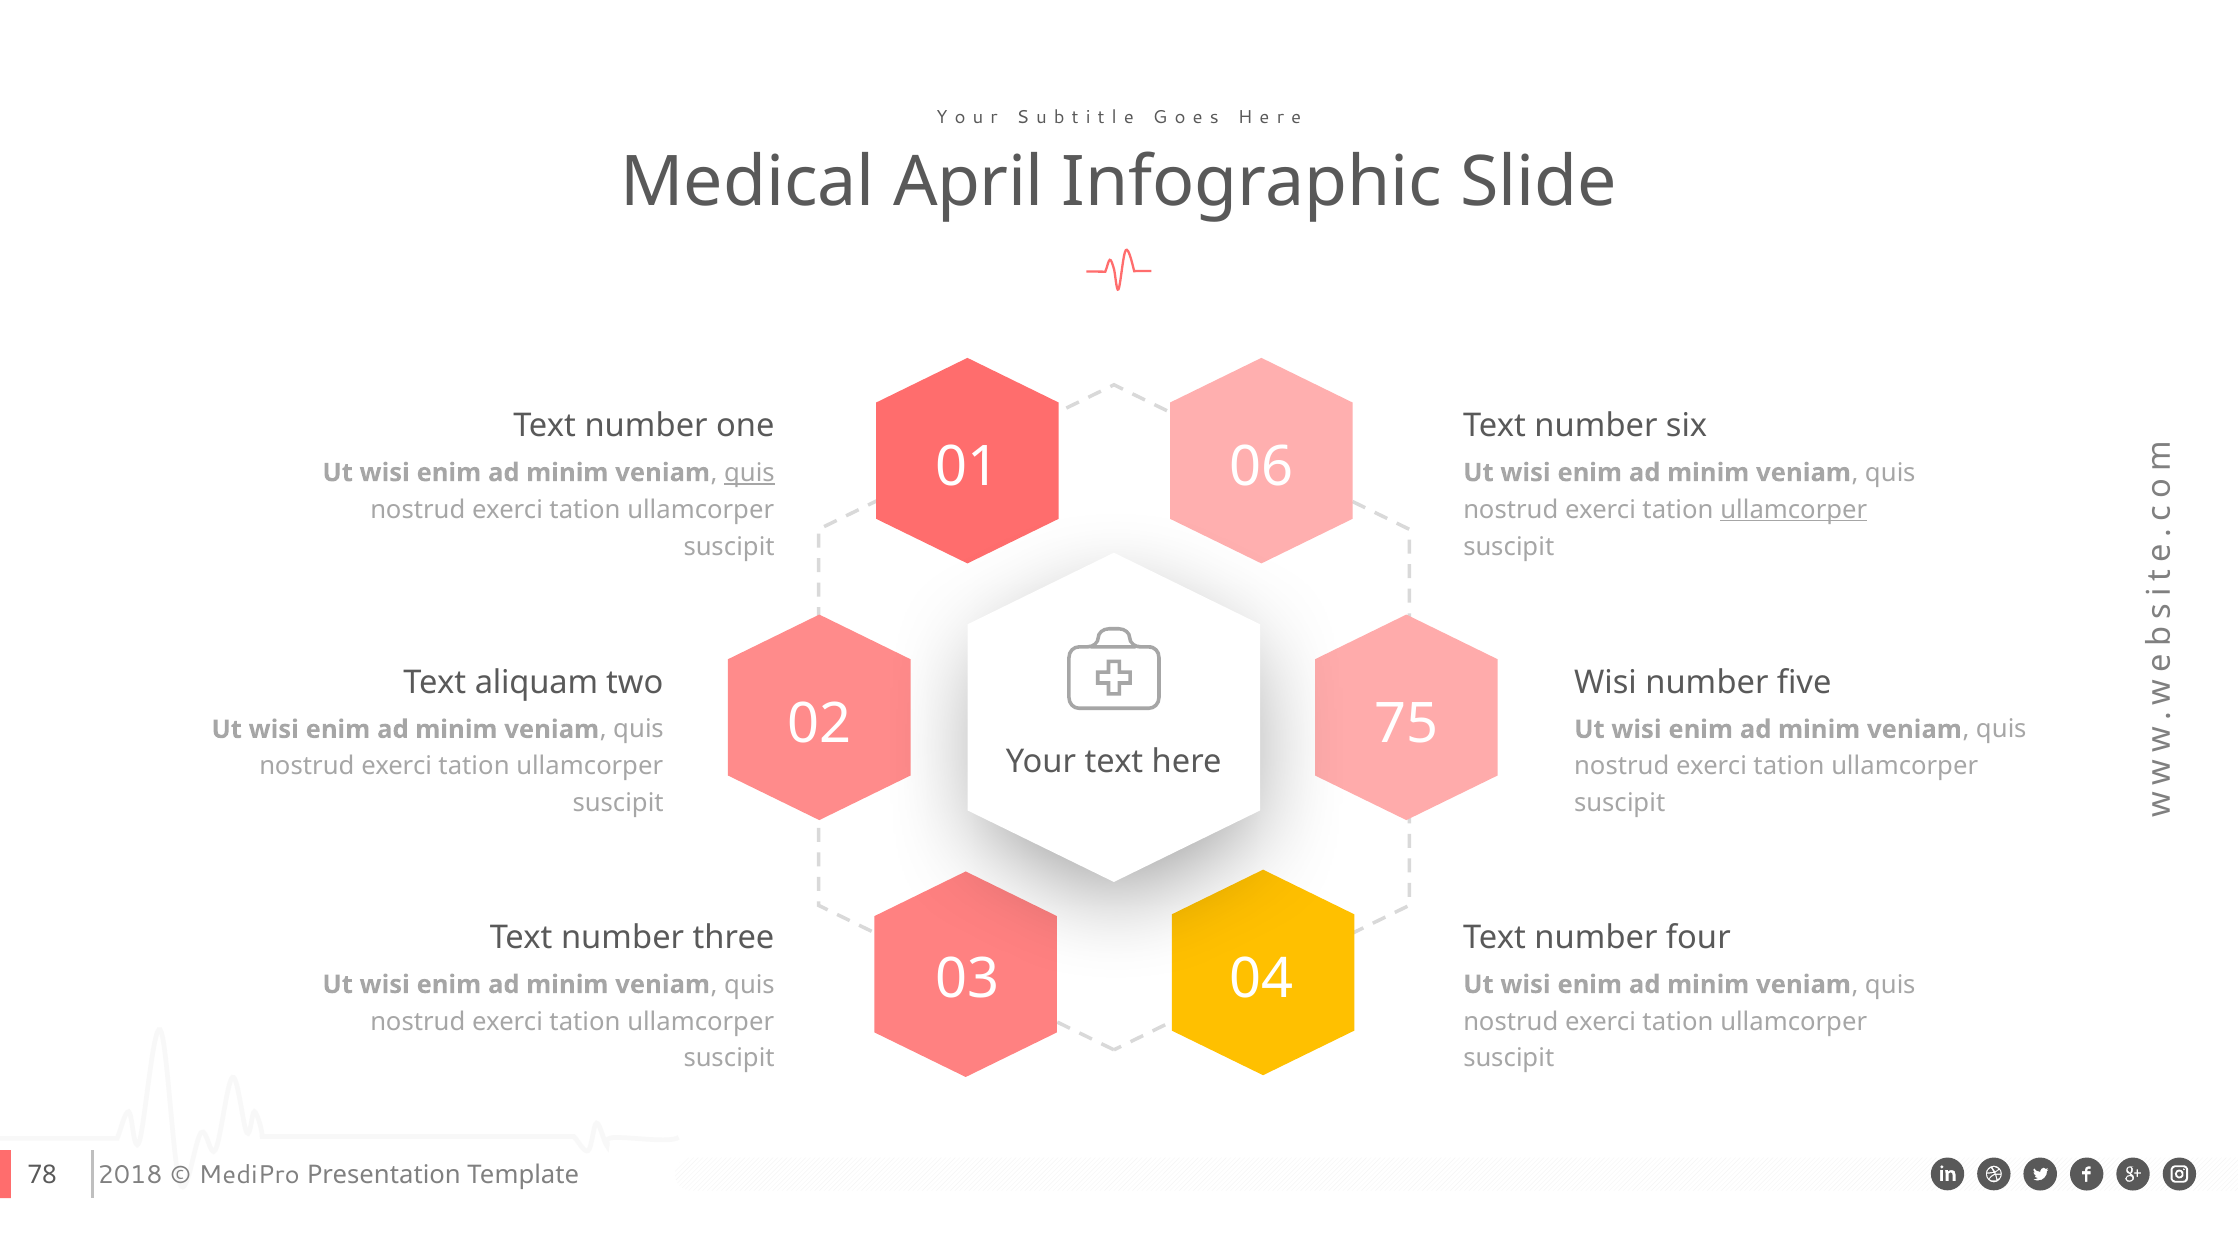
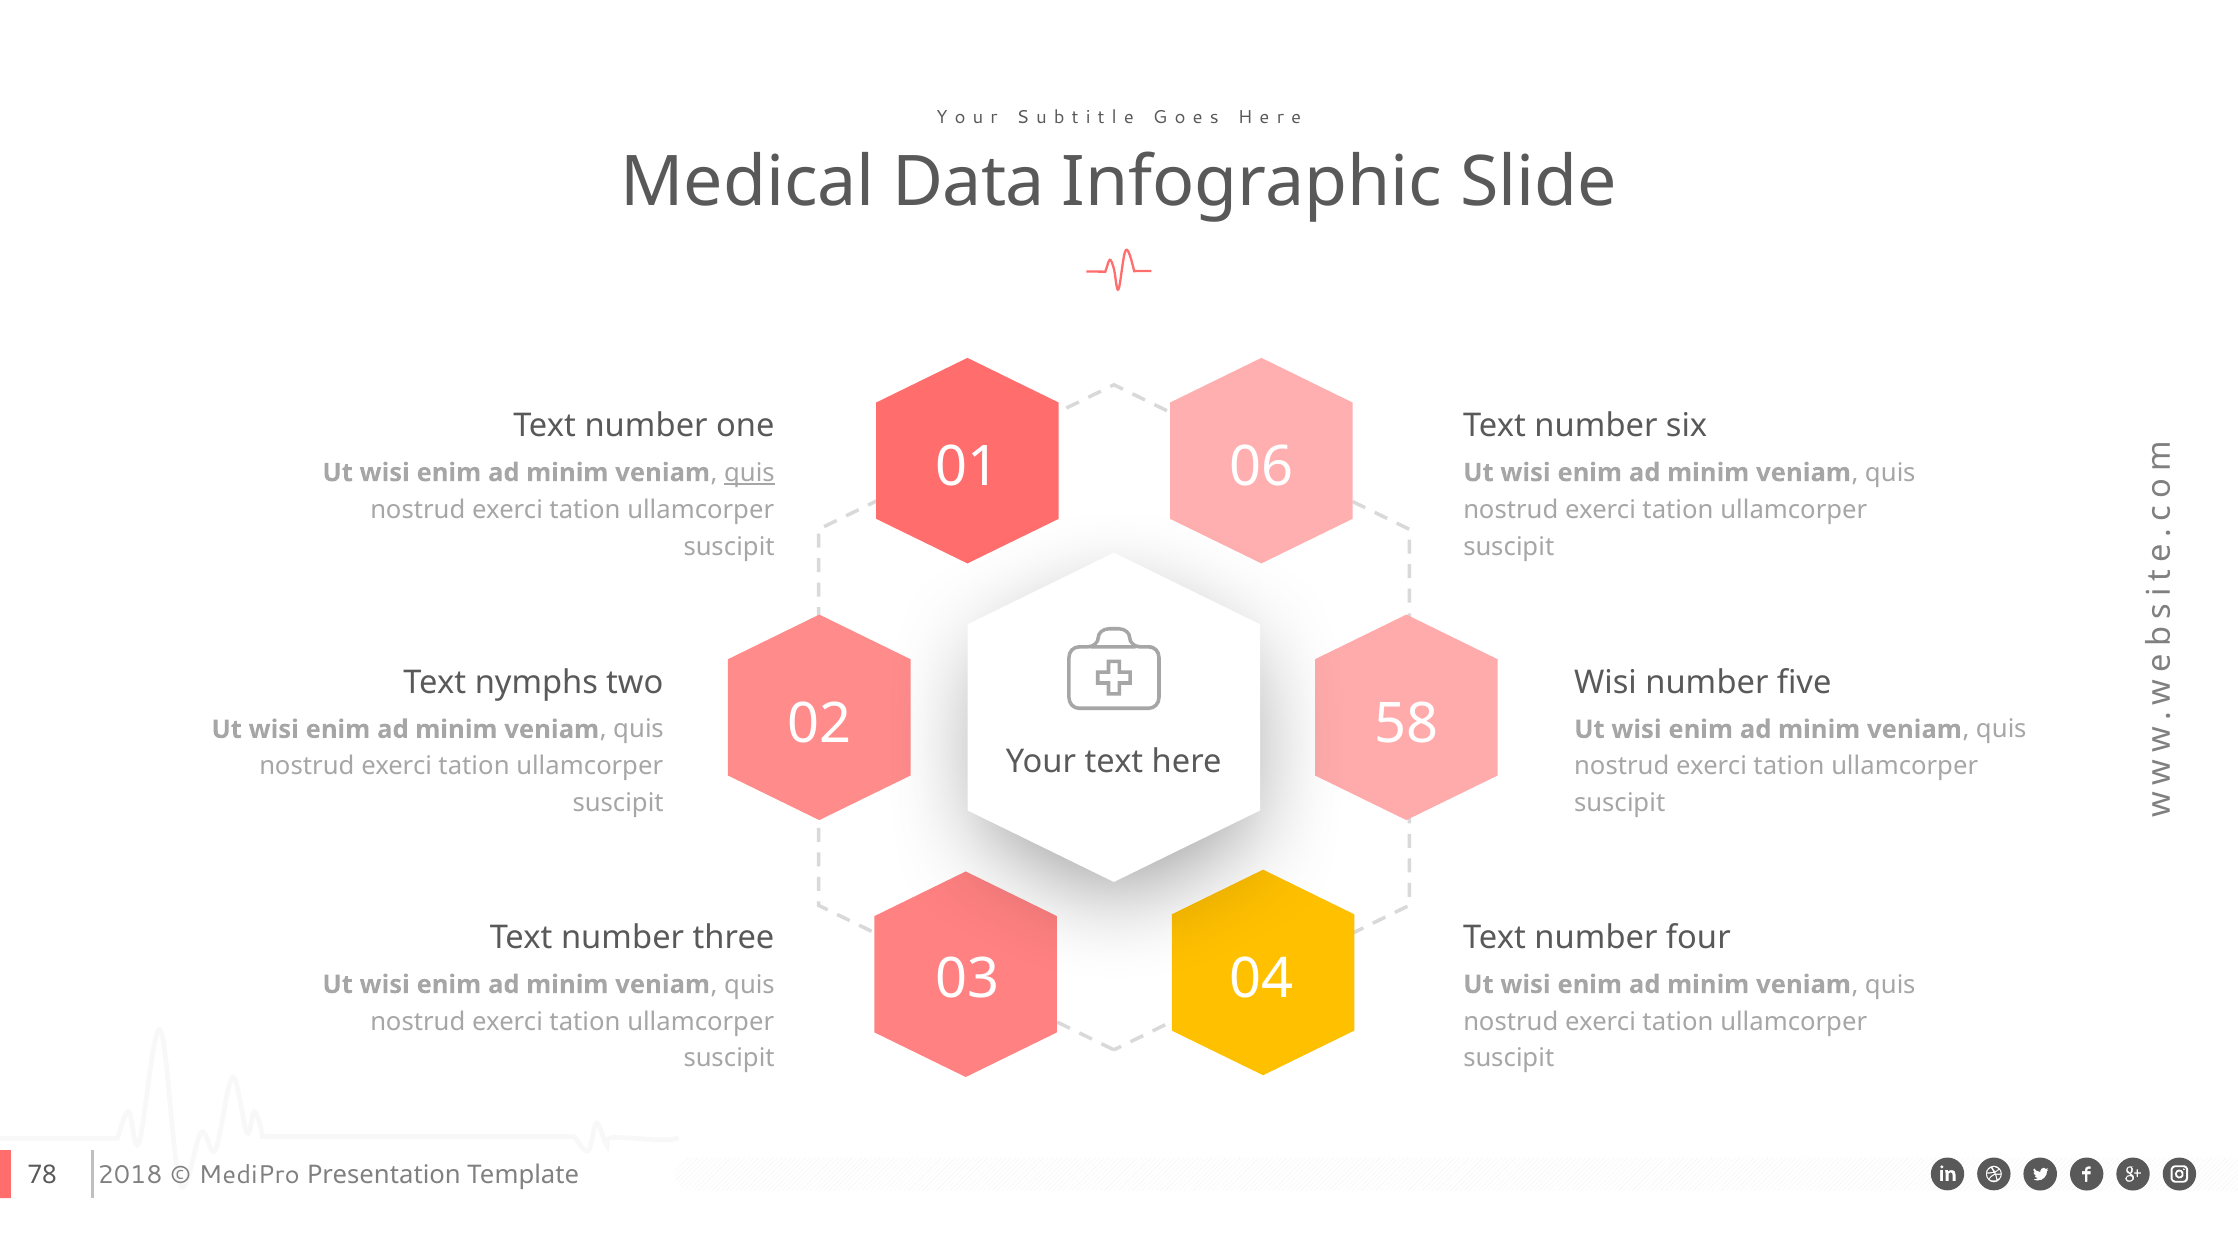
April: April -> Data
ullamcorper at (1794, 510) underline: present -> none
aliquam: aliquam -> nymphs
75: 75 -> 58
